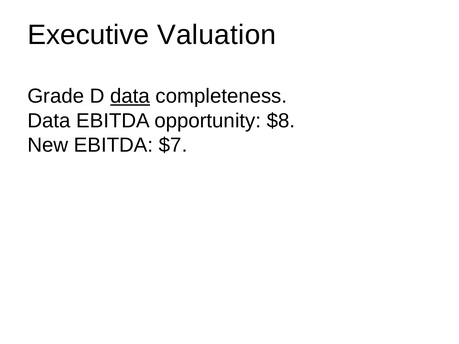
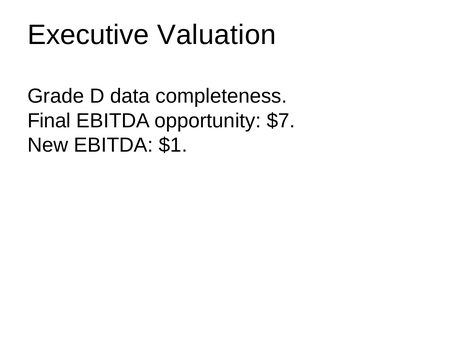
data at (130, 96) underline: present -> none
Data at (49, 121): Data -> Final
$8: $8 -> $7
$7: $7 -> $1
